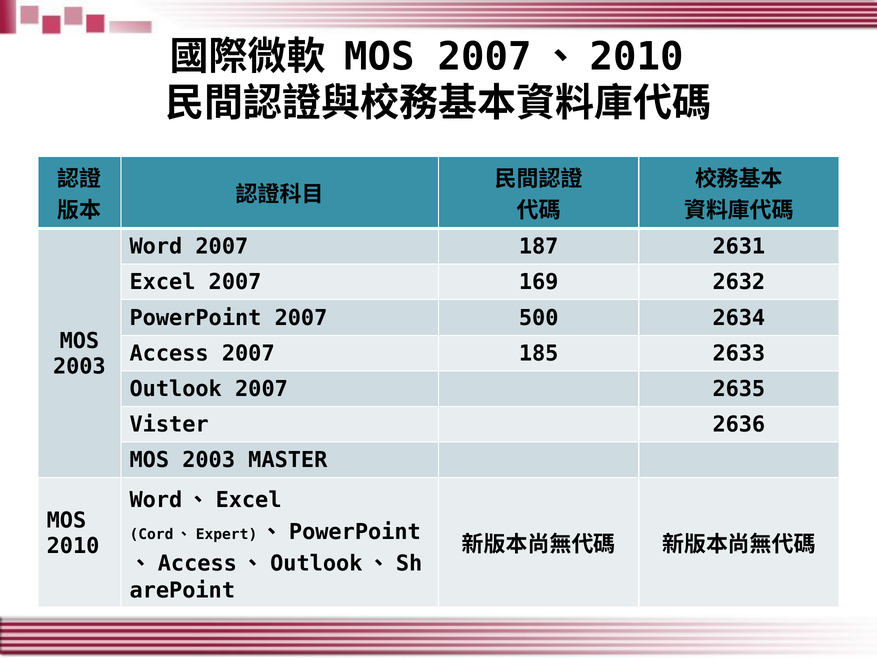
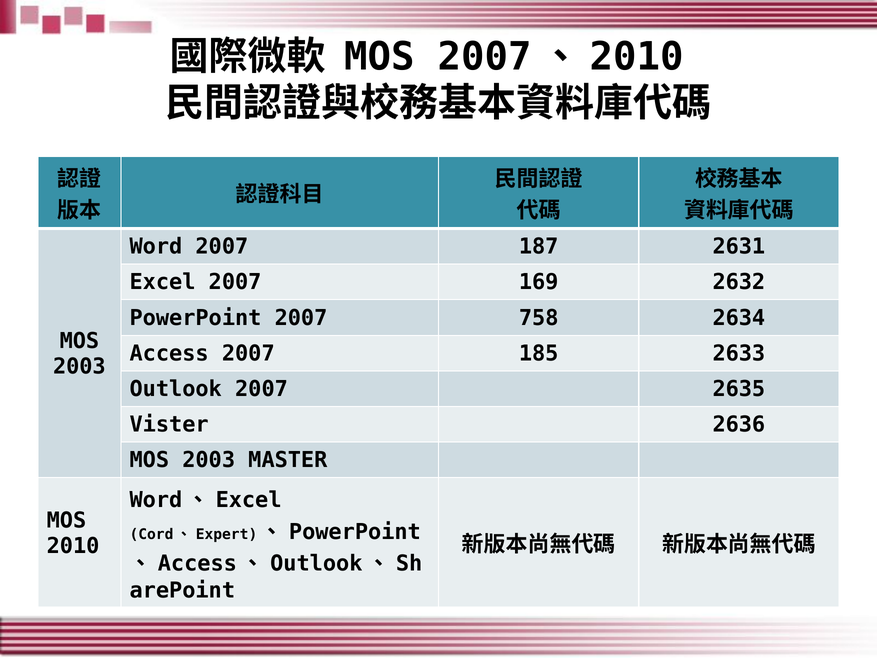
500: 500 -> 758
